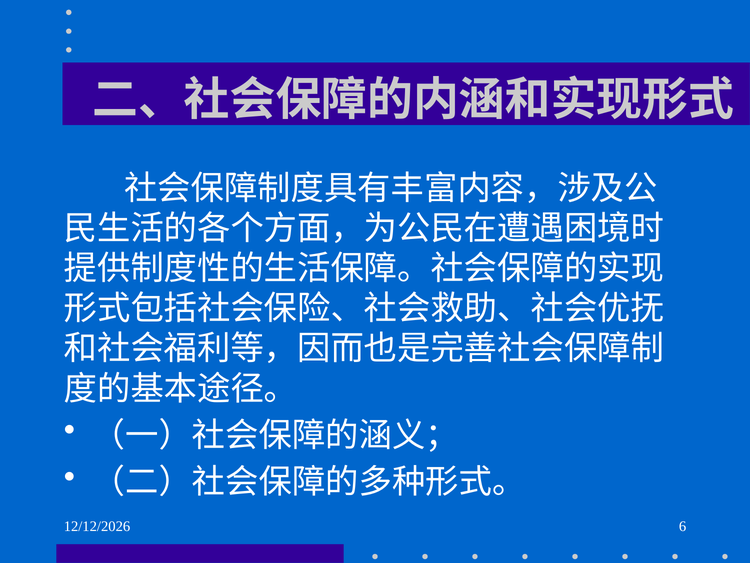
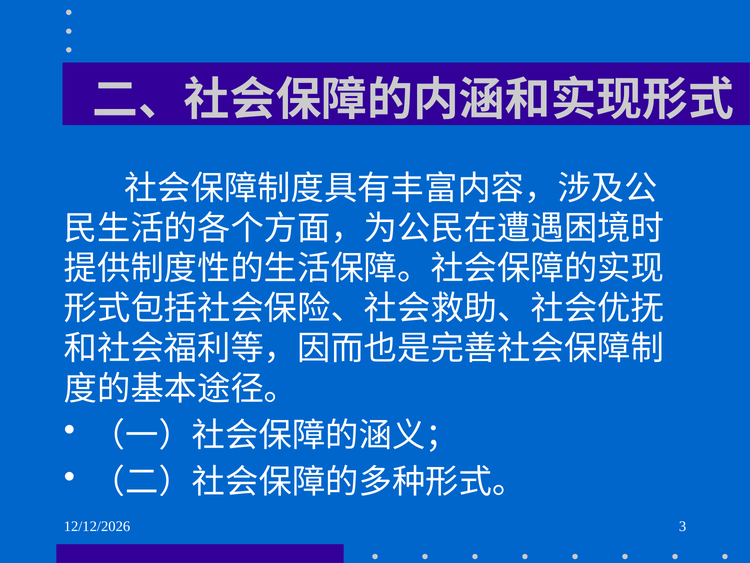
6: 6 -> 3
